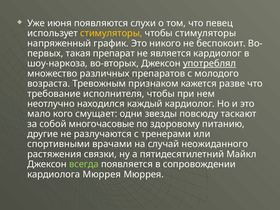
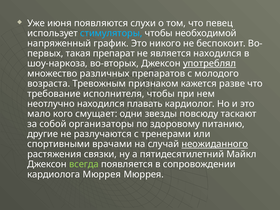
стимуляторы at (111, 33) colour: yellow -> light blue
чтобы стимуляторы: стимуляторы -> необходимой
является кардиолог: кардиолог -> находился
каждый: каждый -> плавать
многочасовые: многочасовые -> организаторы
неожиданного underline: none -> present
